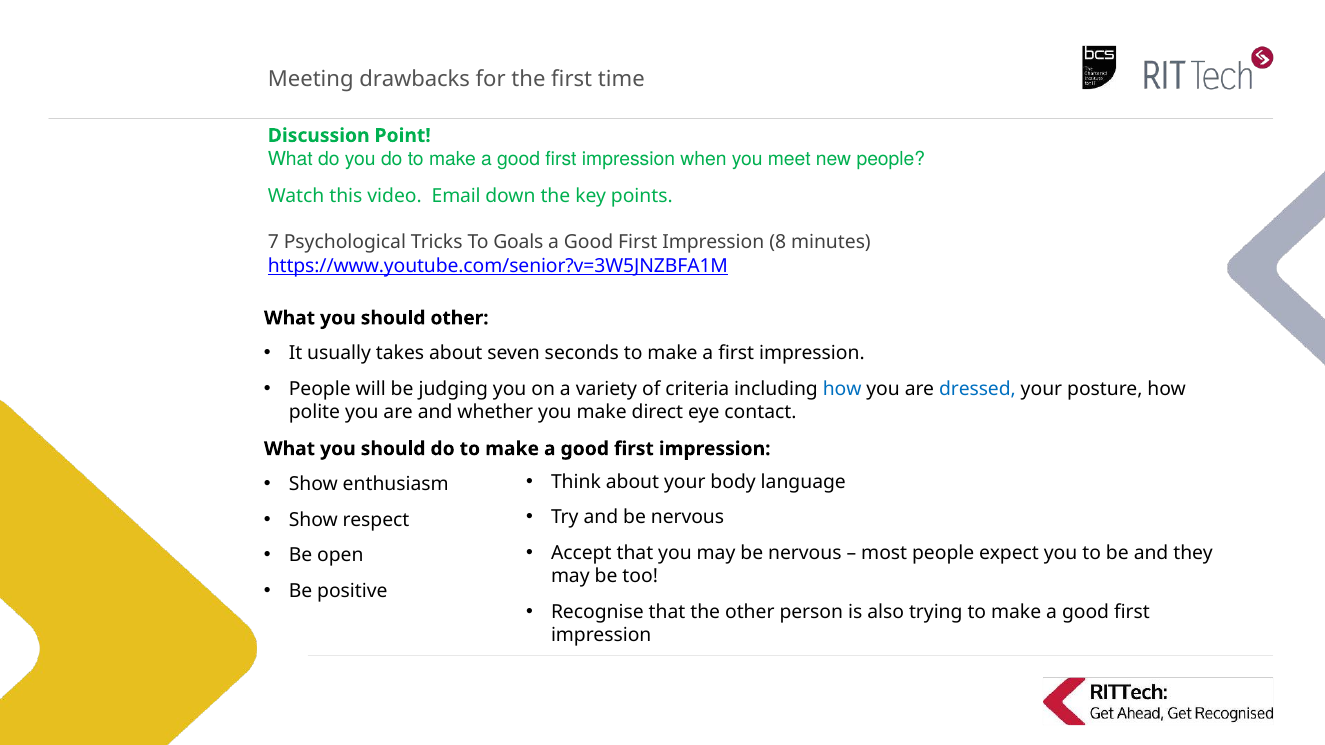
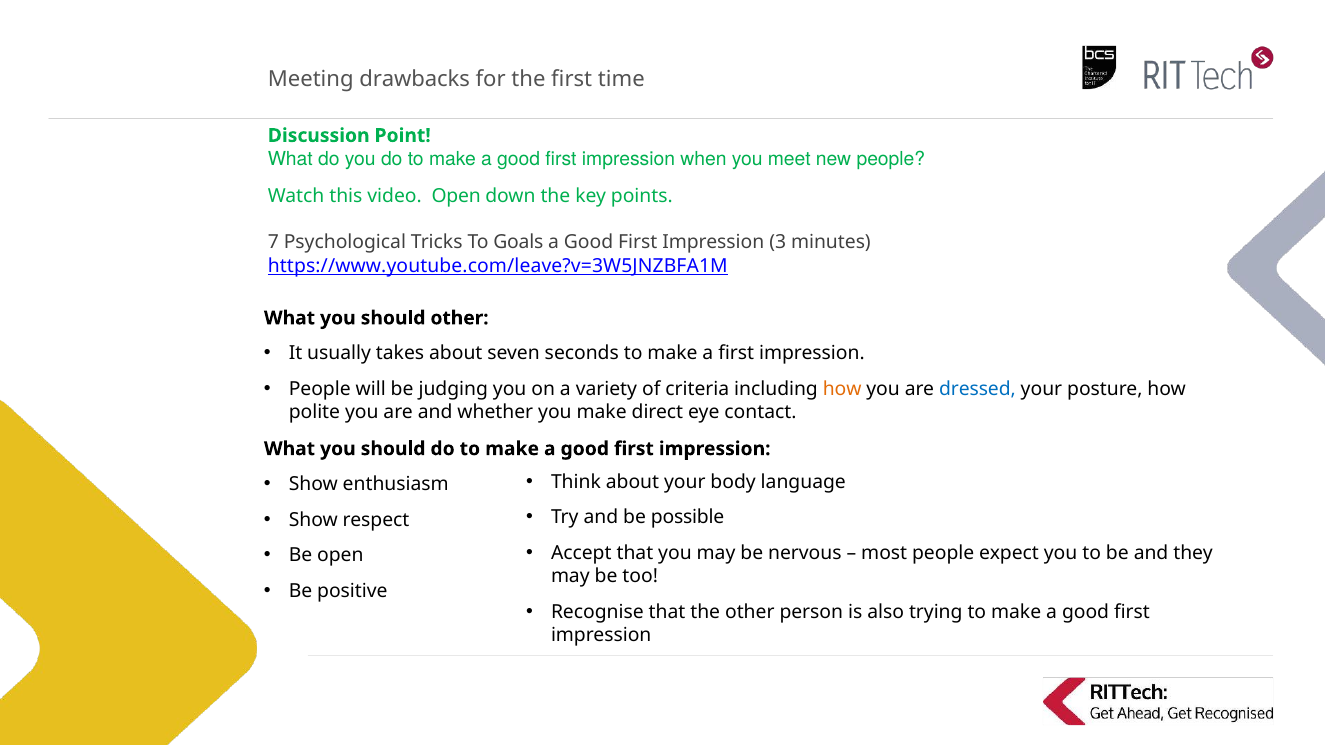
video Email: Email -> Open
8: 8 -> 3
https://www.youtube.com/senior?v=3W5JNZBFA1M: https://www.youtube.com/senior?v=3W5JNZBFA1M -> https://www.youtube.com/leave?v=3W5JNZBFA1M
how at (842, 389) colour: blue -> orange
and be nervous: nervous -> possible
